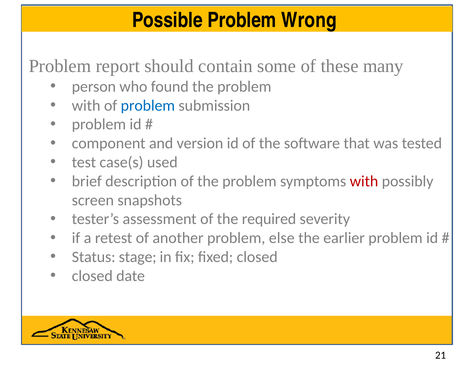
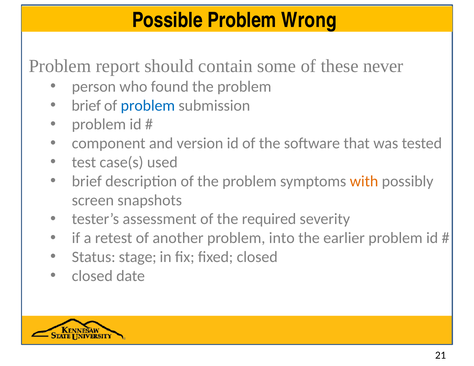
many: many -> never
with at (86, 106): with -> brief
with at (364, 181) colour: red -> orange
else: else -> into
